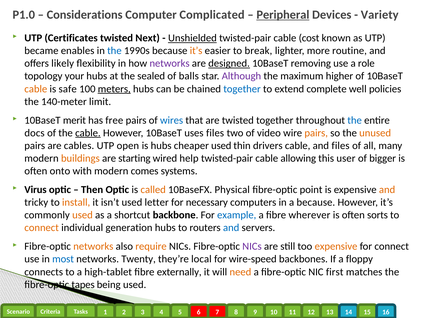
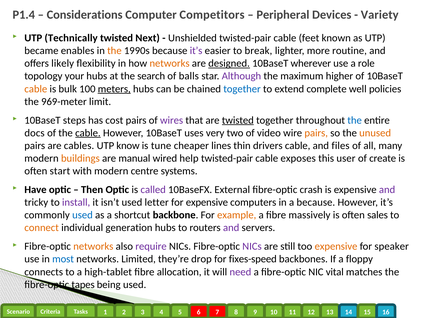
P1.0: P1.0 -> P1.4
Complicated: Complicated -> Competitors
Peripheral underline: present -> none
Certificates: Certificates -> Technically
Unshielded underline: present -> none
cost: cost -> feet
the at (114, 51) colour: blue -> orange
it’s at (196, 51) colour: orange -> purple
networks at (170, 64) colour: purple -> orange
removing: removing -> wherever
sealed: sealed -> search
safe: safe -> bulk
140-meter: 140-meter -> 969-meter
merit: merit -> steps
free: free -> cost
wires colour: blue -> purple
twisted at (238, 120) underline: none -> present
uses files: files -> very
open: open -> know
is hubs: hubs -> tune
cheaper used: used -> lines
starting: starting -> manual
allowing: allowing -> exposes
bigger: bigger -> create
onto: onto -> start
comes: comes -> centre
Virus: Virus -> Have
called colour: orange -> purple
Physical: Physical -> External
point: point -> crash
and at (387, 190) colour: orange -> purple
install colour: orange -> purple
for necessary: necessary -> expensive
used at (82, 216) colour: orange -> blue
example colour: blue -> orange
wherever: wherever -> massively
sorts: sorts -> sales
and at (231, 228) colour: blue -> purple
require colour: orange -> purple
for connect: connect -> speaker
Twenty: Twenty -> Limited
local: local -> drop
wire-speed: wire-speed -> fixes-speed
externally: externally -> allocation
need colour: orange -> purple
first: first -> vital
